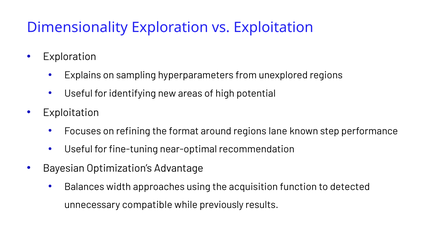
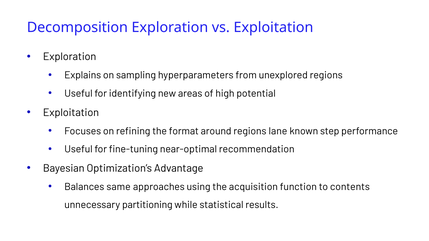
Dimensionality: Dimensionality -> Decomposition
width: width -> same
detected: detected -> contents
compatible: compatible -> partitioning
previously: previously -> statistical
